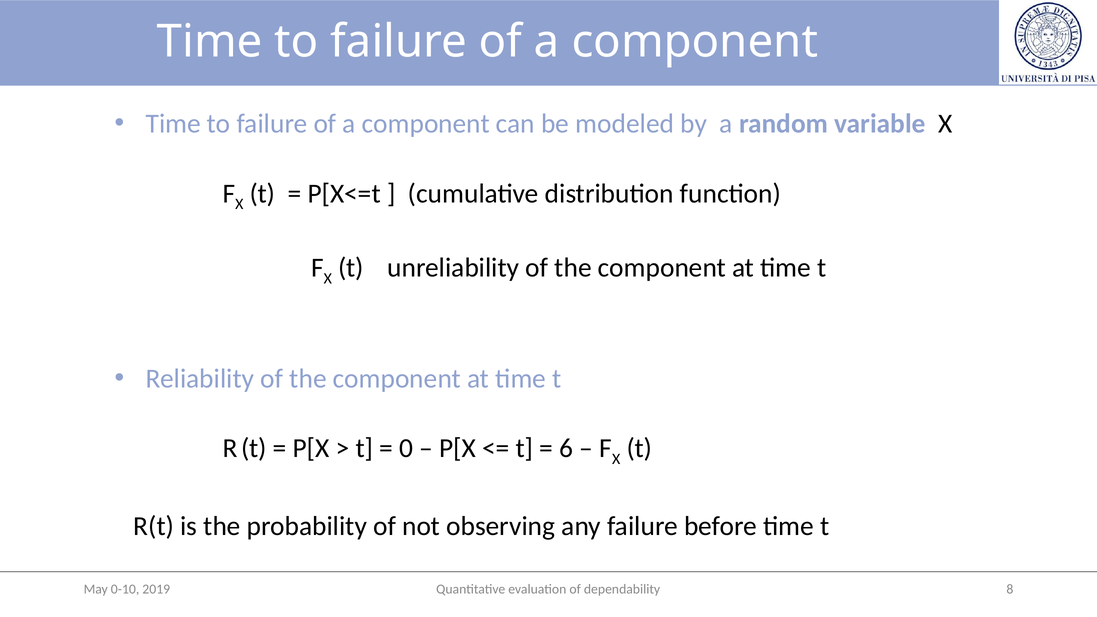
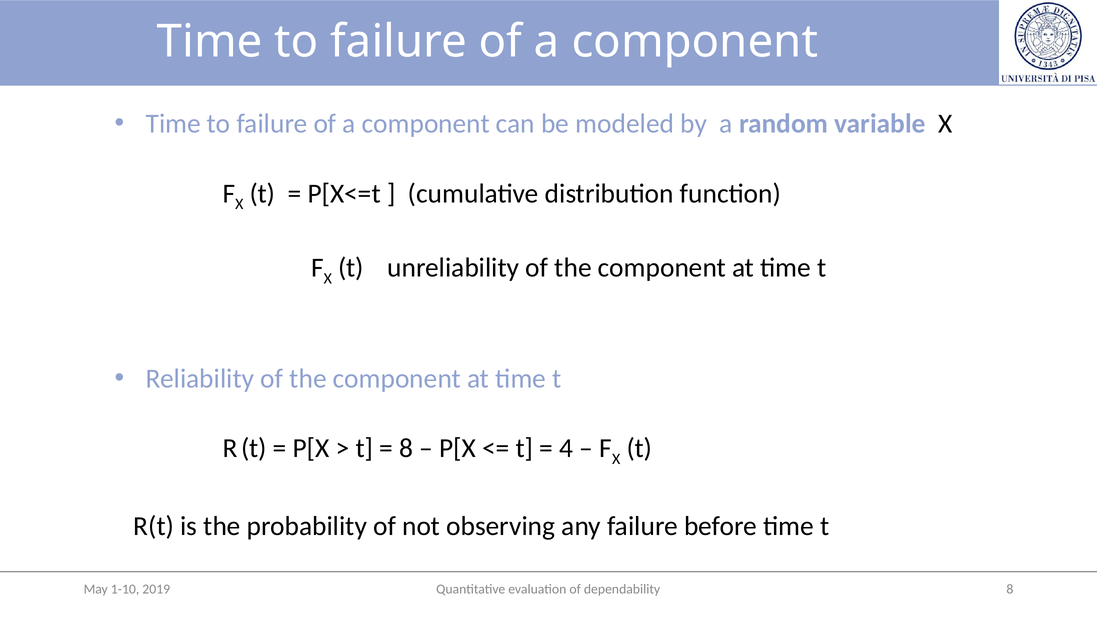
0 at (406, 448): 0 -> 8
6: 6 -> 4
0-10: 0-10 -> 1-10
